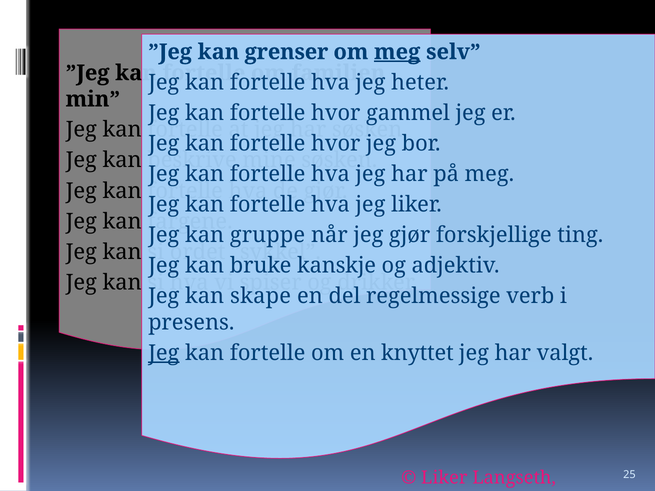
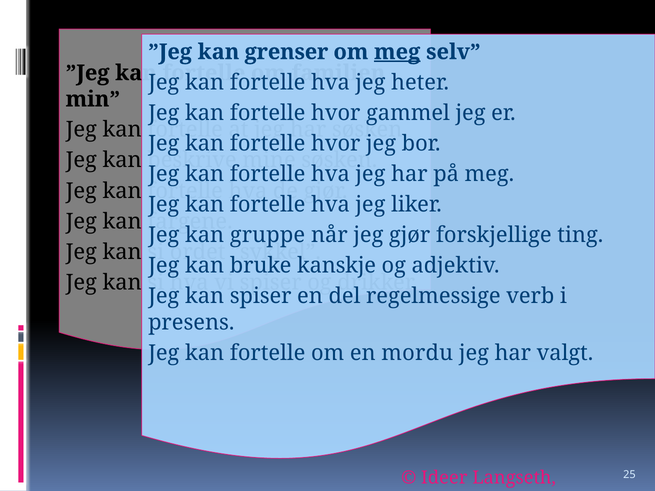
kan skape: skape -> spiser
Jeg at (164, 353) underline: present -> none
knyttet: knyttet -> mordu
Liker at (444, 478): Liker -> Ideer
